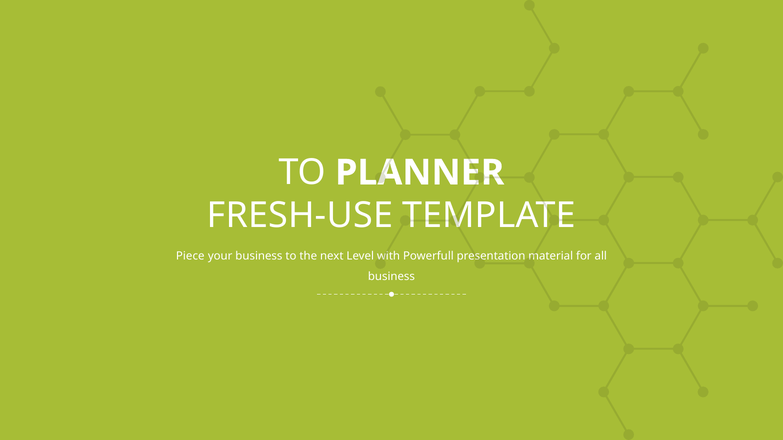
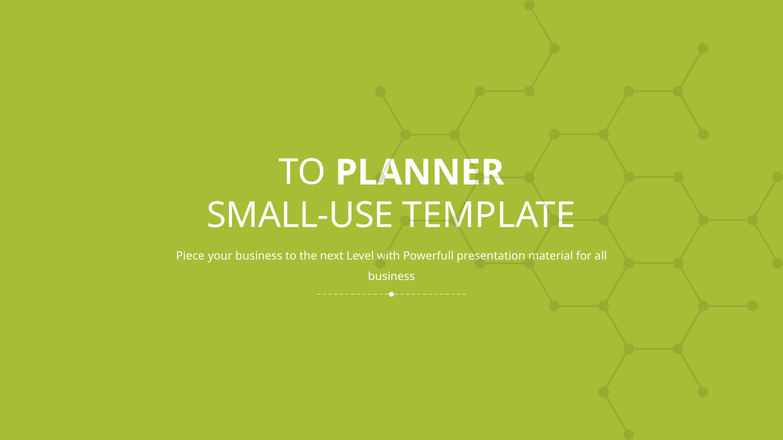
FRESH-USE: FRESH-USE -> SMALL-USE
